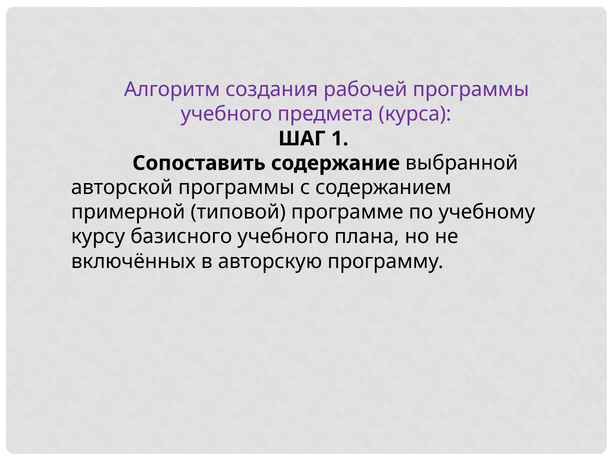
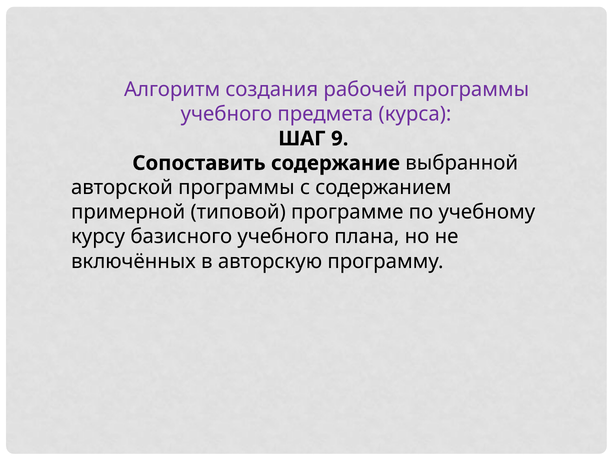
1: 1 -> 9
